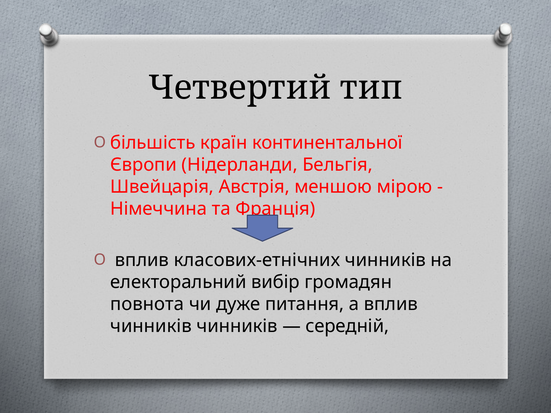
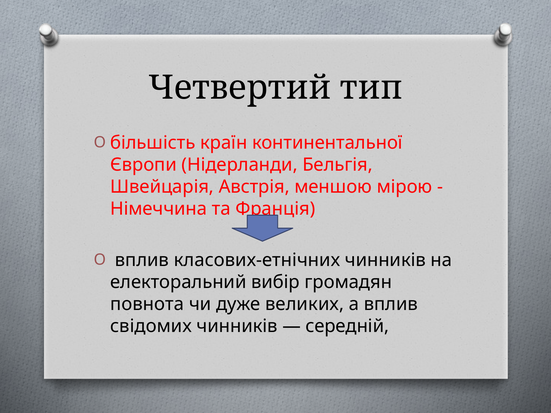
питання: питання -> великих
чинників at (151, 326): чинників -> свідомих
